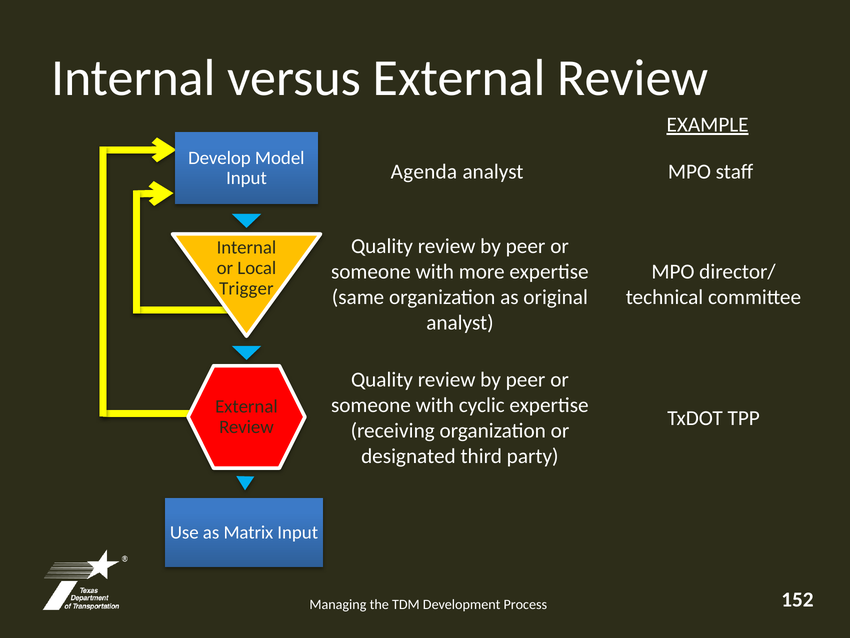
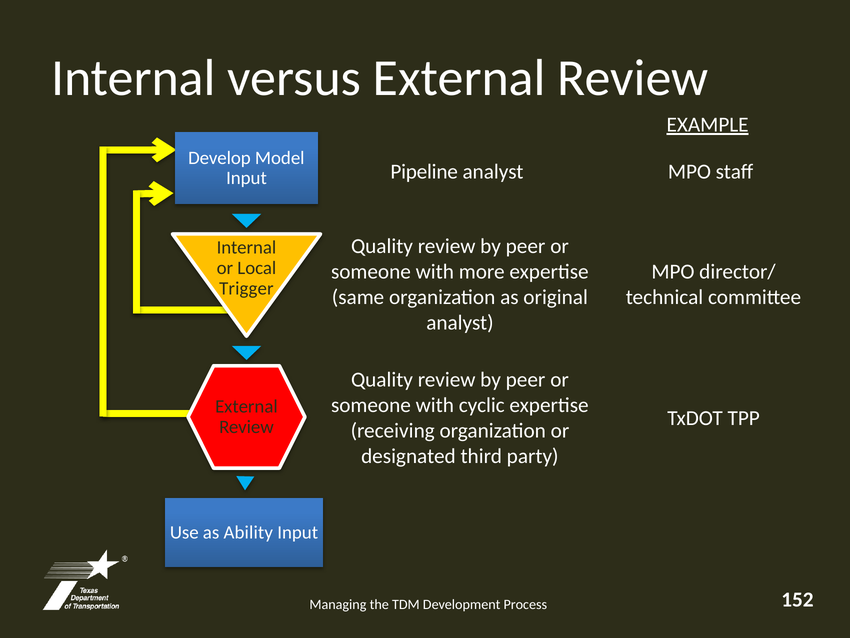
Agenda: Agenda -> Pipeline
Matrix: Matrix -> Ability
